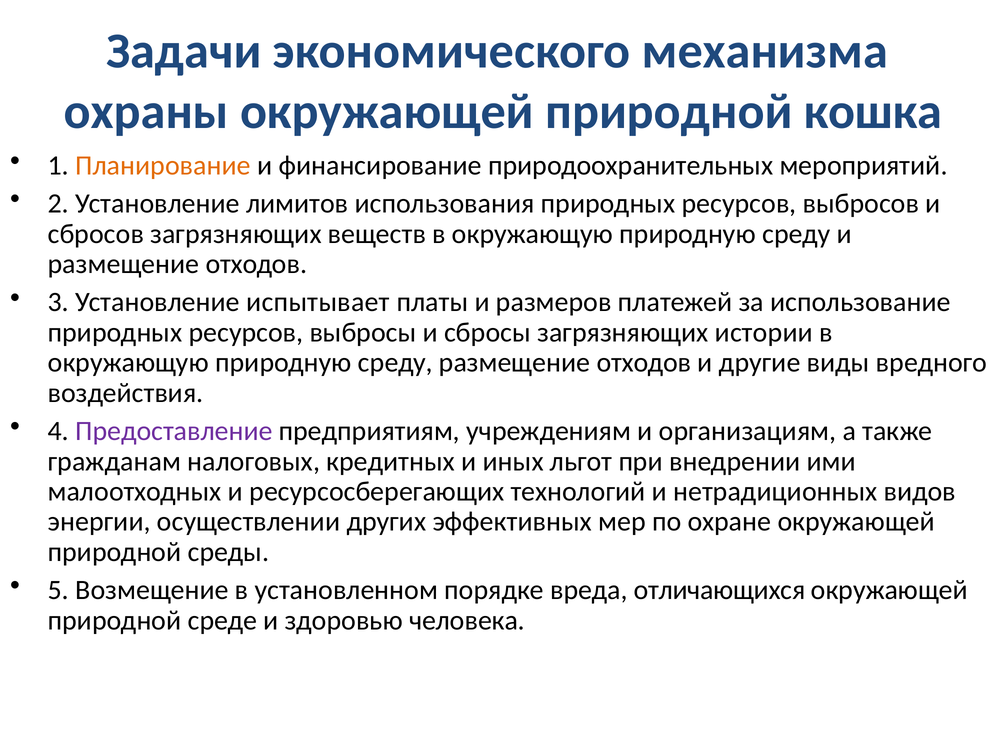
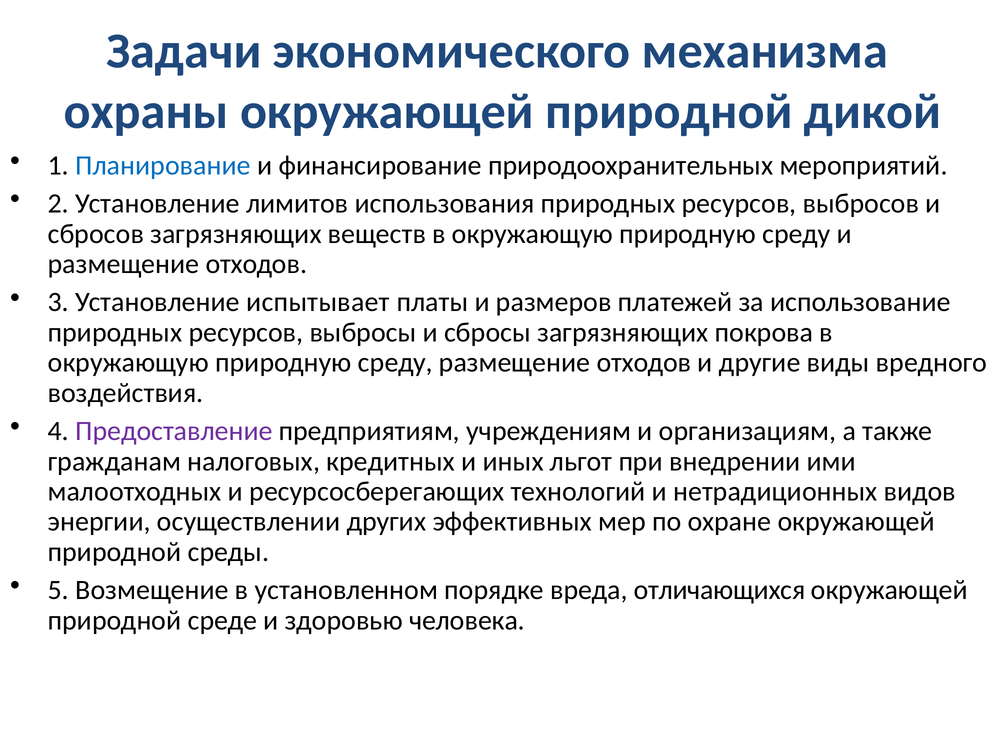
кошка: кошка -> дикой
Планирование colour: orange -> blue
истории: истории -> покрова
